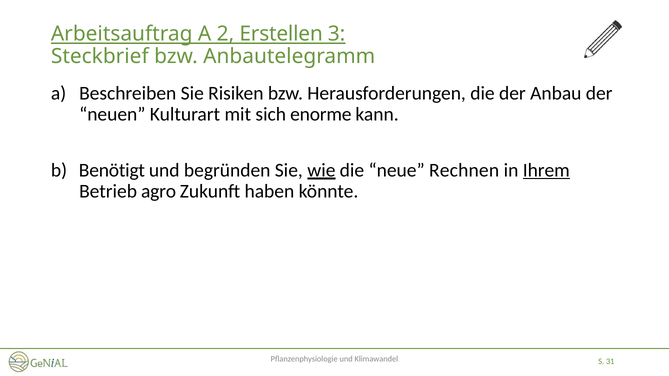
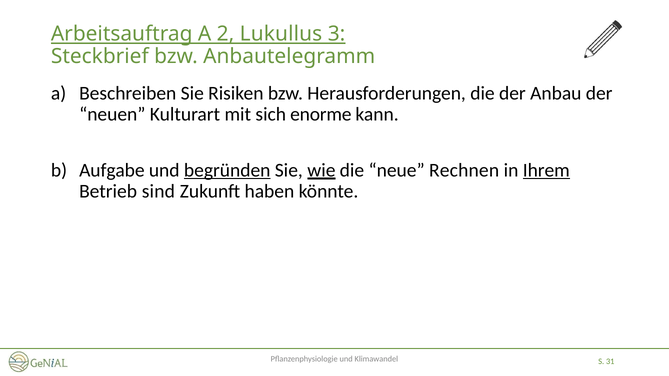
Erstellen: Erstellen -> Lukullus
Benötigt: Benötigt -> Aufgabe
begründen underline: none -> present
agro: agro -> sind
